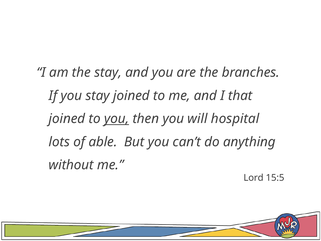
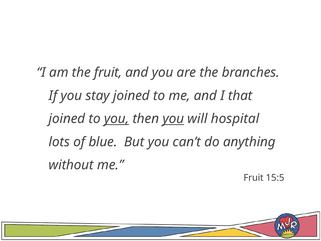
the stay: stay -> fruit
you at (173, 119) underline: none -> present
able: able -> blue
Lord at (254, 178): Lord -> Fruit
